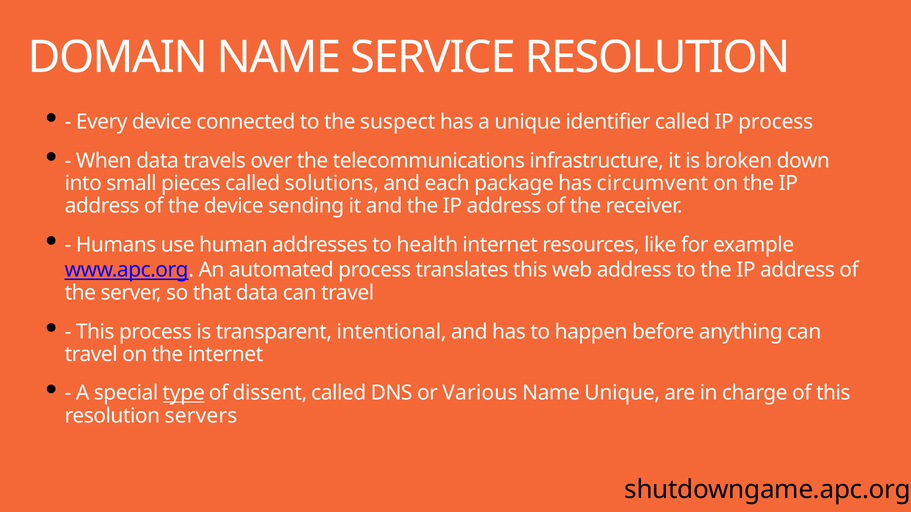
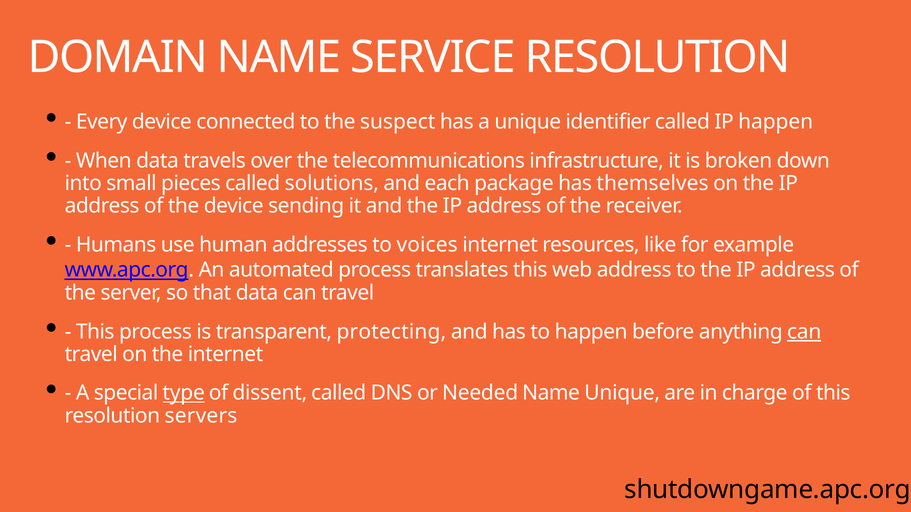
IP process: process -> happen
circumvent: circumvent -> themselves
health: health -> voices
intentional: intentional -> protecting
can at (804, 332) underline: none -> present
Various: Various -> Needed
